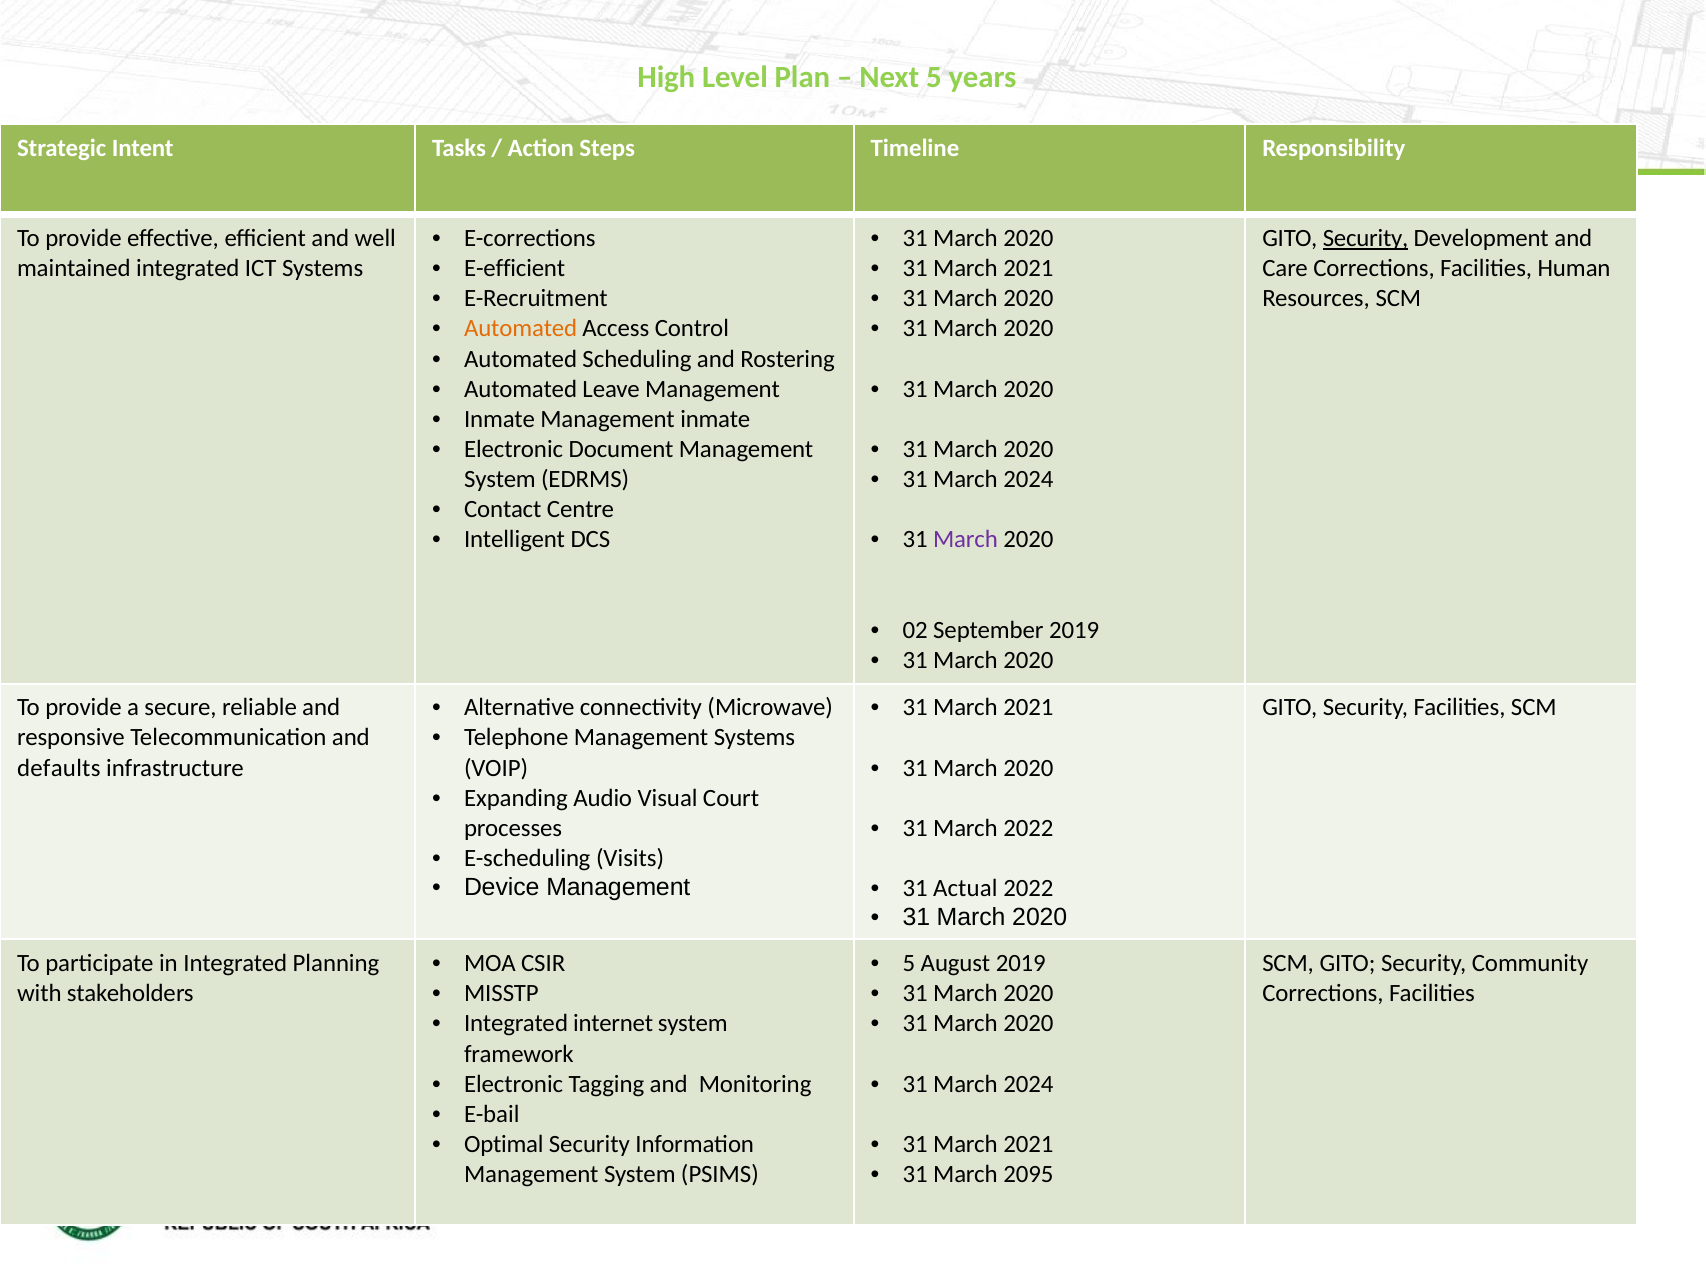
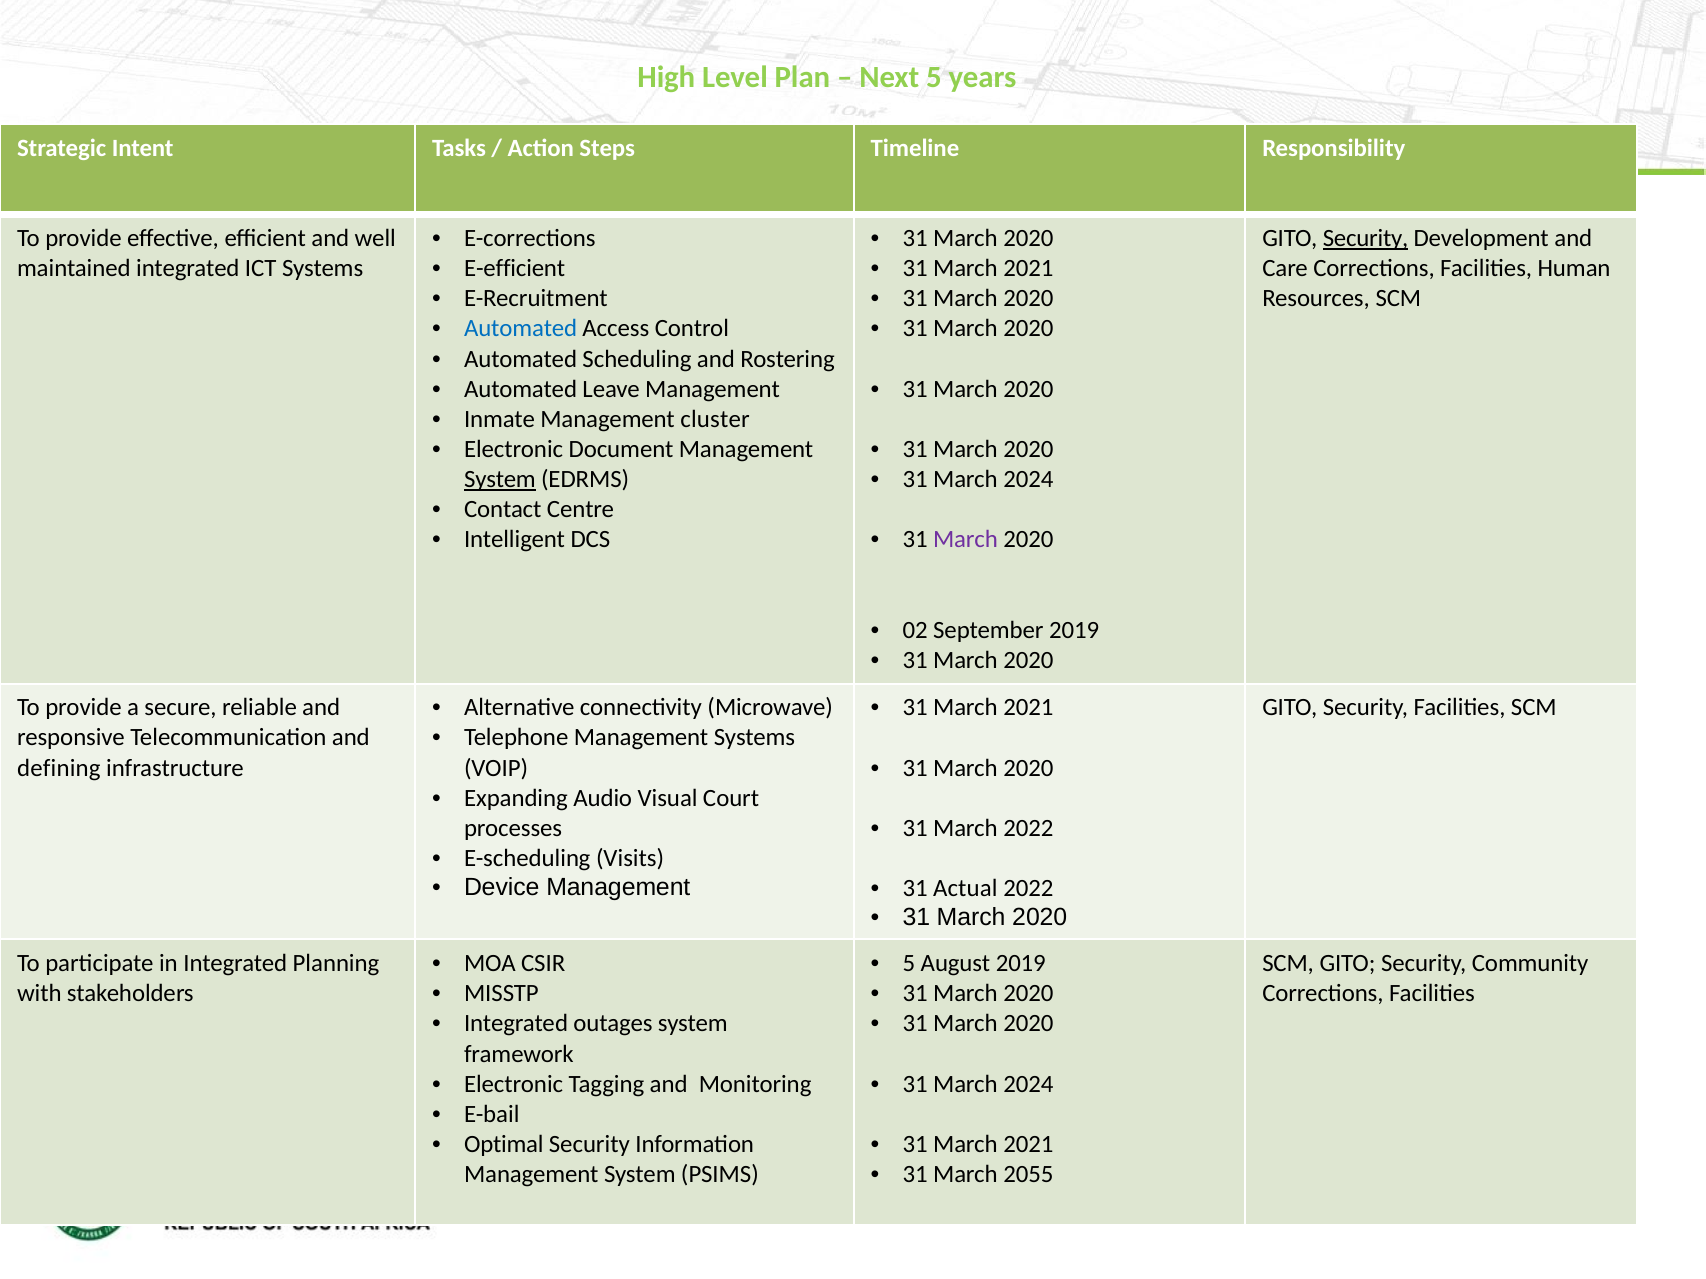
Automated at (521, 329) colour: orange -> blue
Management inmate: inmate -> cluster
System at (500, 480) underline: none -> present
defaults: defaults -> defining
internet: internet -> outages
2095: 2095 -> 2055
